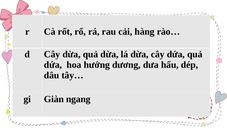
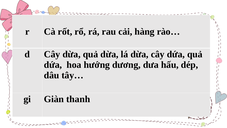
ngang: ngang -> thanh
